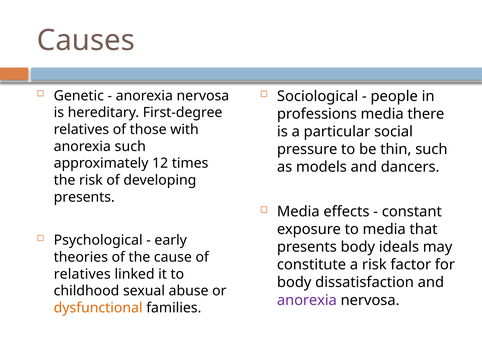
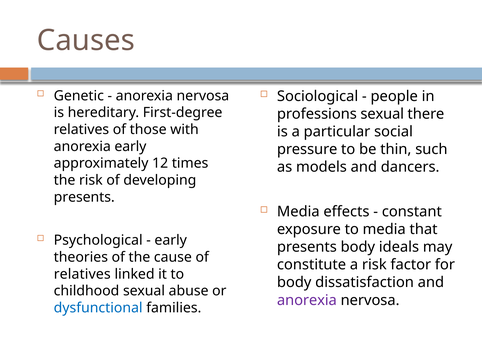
professions media: media -> sexual
anorexia such: such -> early
dysfunctional colour: orange -> blue
